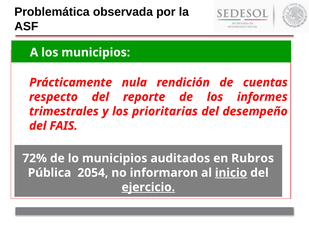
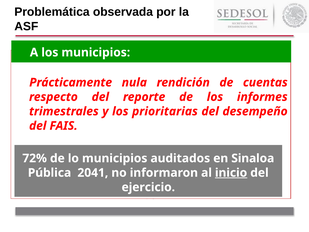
Rubros: Rubros -> Sinaloa
2054: 2054 -> 2041
ejercicio underline: present -> none
